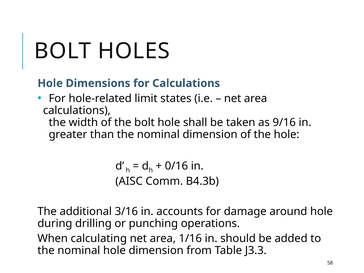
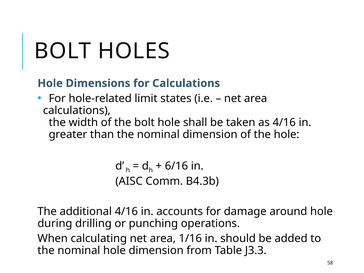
as 9/16: 9/16 -> 4/16
0/16: 0/16 -> 6/16
additional 3/16: 3/16 -> 4/16
